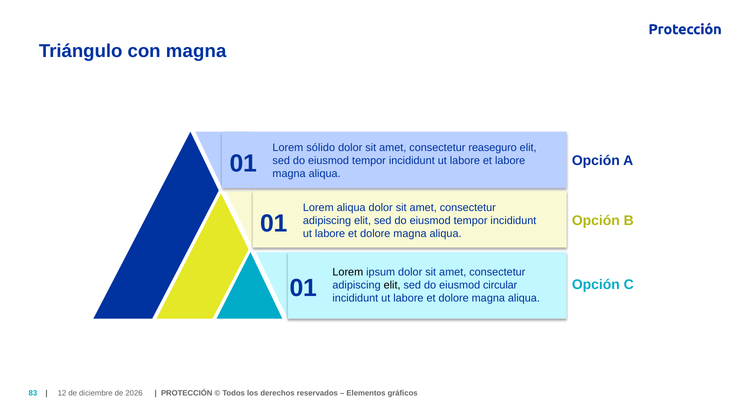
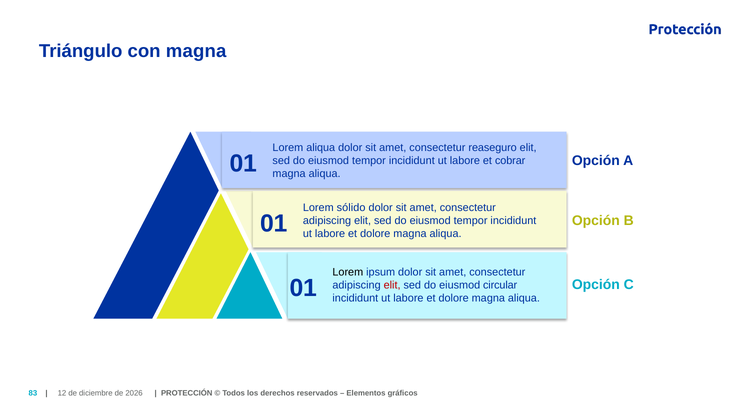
Lorem sólido: sólido -> aliqua
et labore: labore -> cobrar
Lorem aliqua: aliqua -> sólido
elit at (392, 285) colour: black -> red
